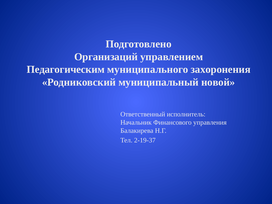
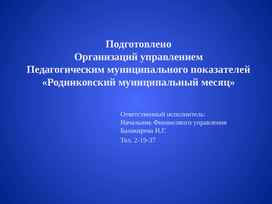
захоронения: захоронения -> показателей
новой: новой -> месяц
